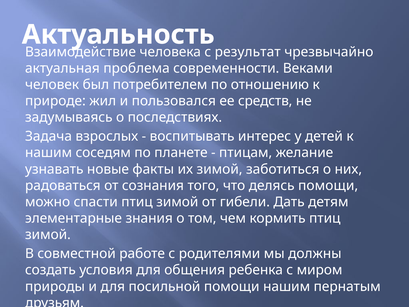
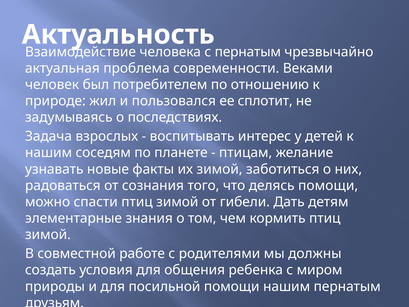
результат at (248, 52): результат -> пернатым
средств: средств -> сплотит
